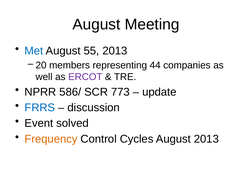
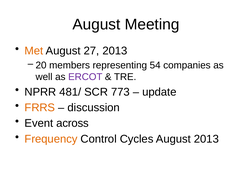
Met colour: blue -> orange
55: 55 -> 27
44: 44 -> 54
586/: 586/ -> 481/
FRRS colour: blue -> orange
solved: solved -> across
